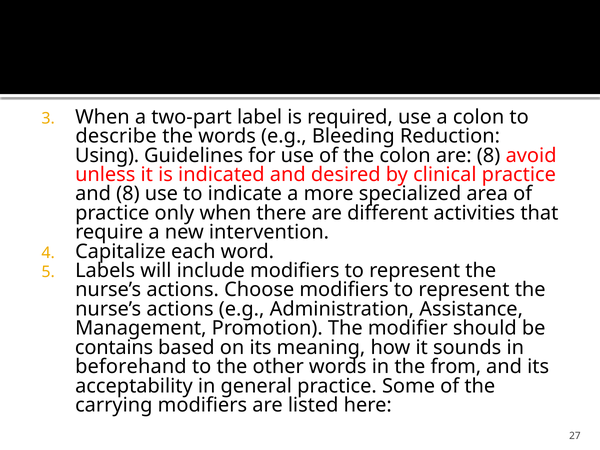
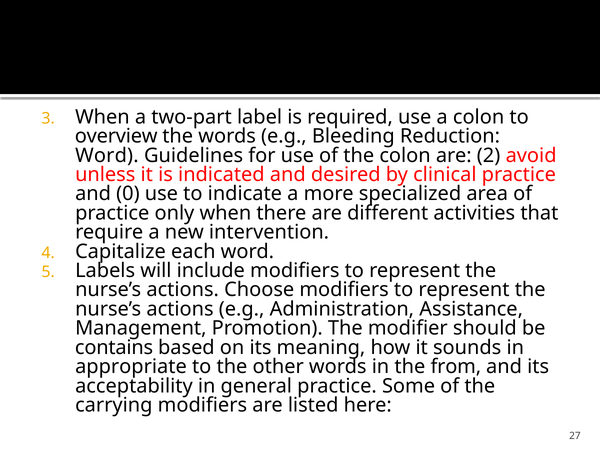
describe: describe -> overview
Using at (107, 155): Using -> Word
are 8: 8 -> 2
and 8: 8 -> 0
beforehand: beforehand -> appropriate
